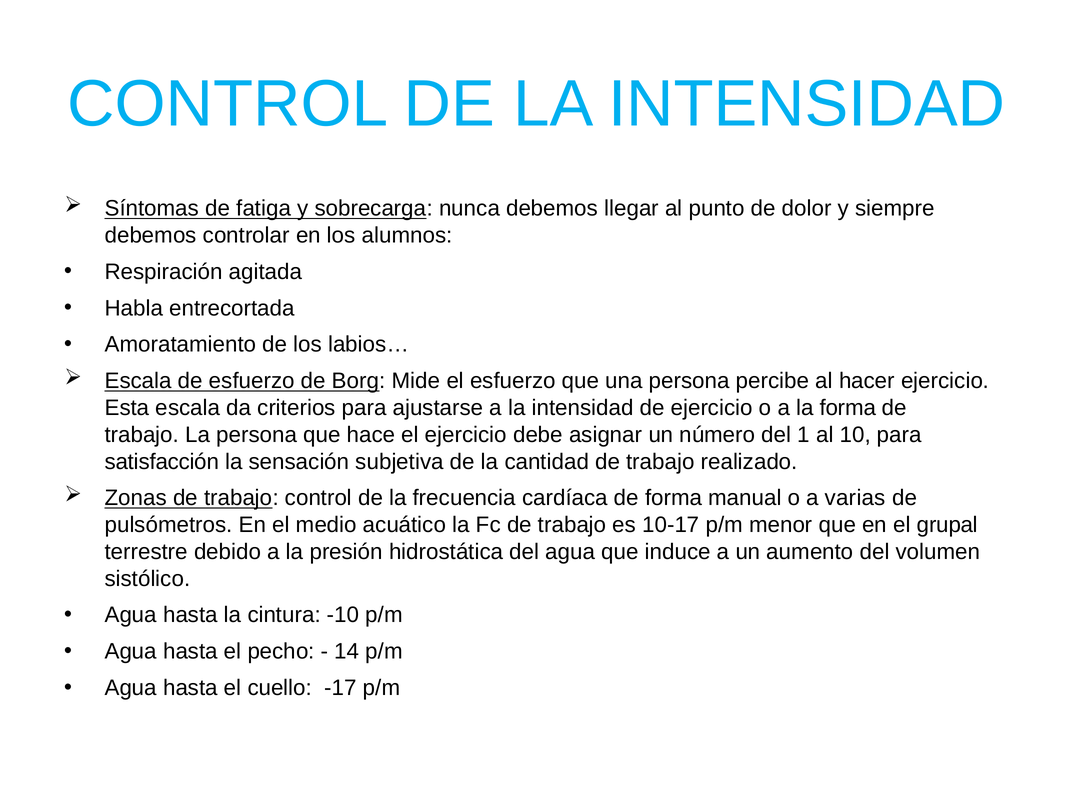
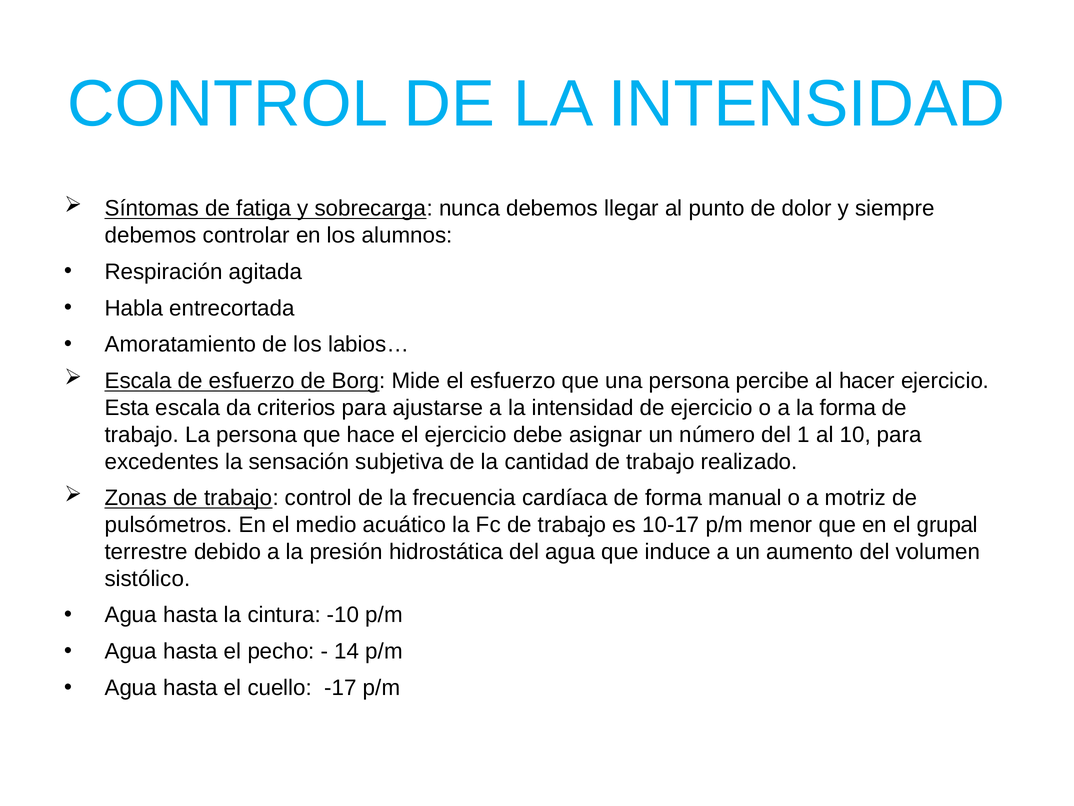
satisfacción: satisfacción -> excedentes
varias: varias -> motriz
